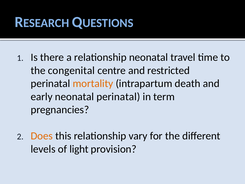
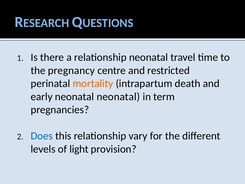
congenital: congenital -> pregnancy
neonatal perinatal: perinatal -> neonatal
Does colour: orange -> blue
